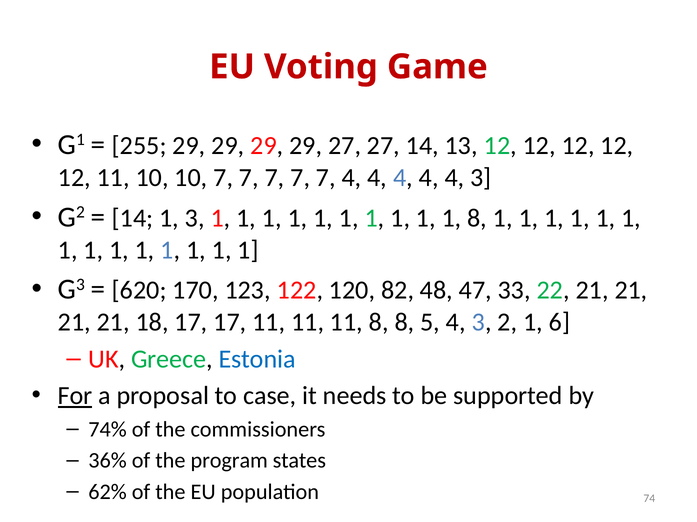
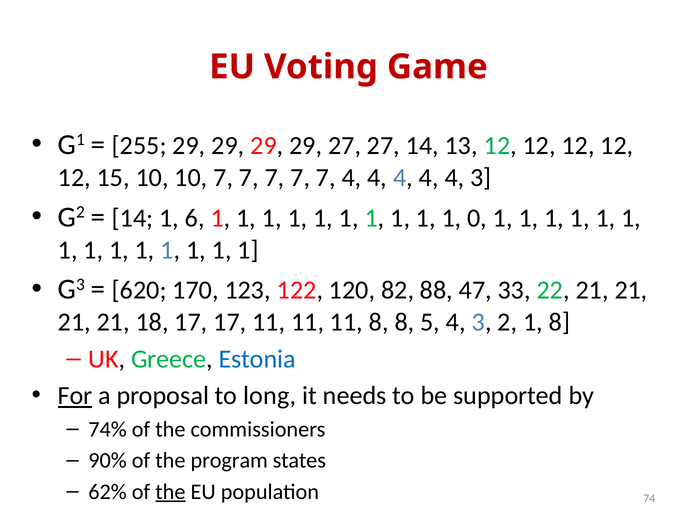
12 11: 11 -> 15
1 3: 3 -> 6
1 8: 8 -> 0
48: 48 -> 88
1 6: 6 -> 8
case: case -> long
36%: 36% -> 90%
the at (170, 492) underline: none -> present
